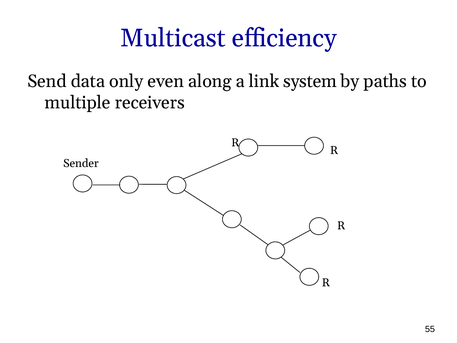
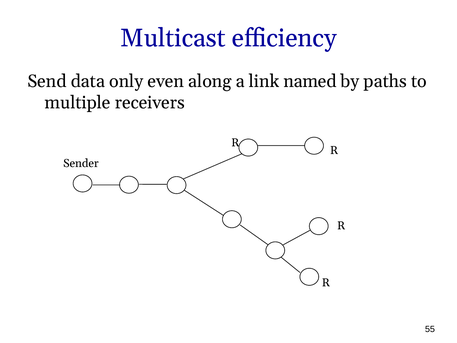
system: system -> named
